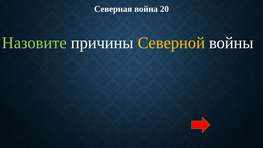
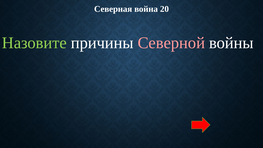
Северной colour: yellow -> pink
